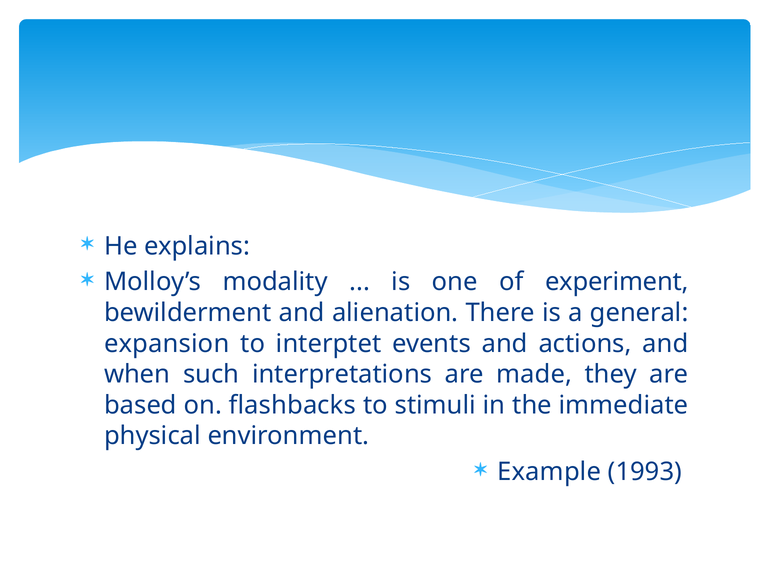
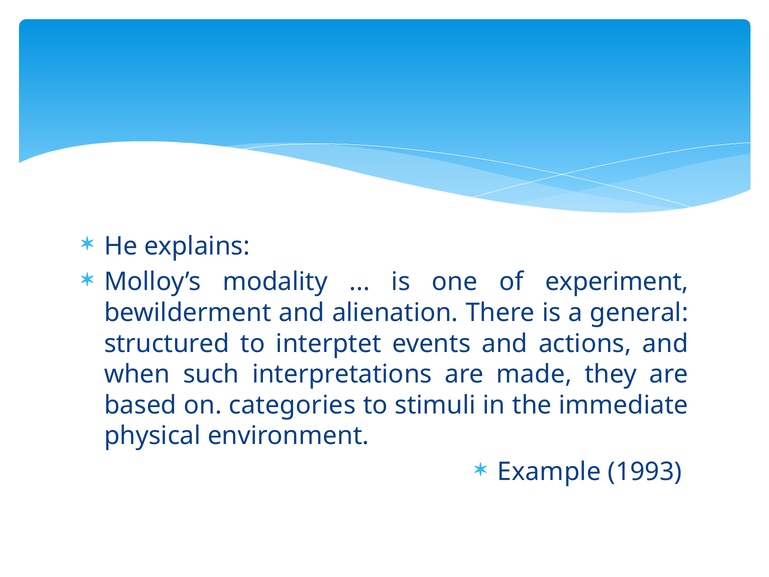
expansion: expansion -> structured
flashbacks: flashbacks -> categories
